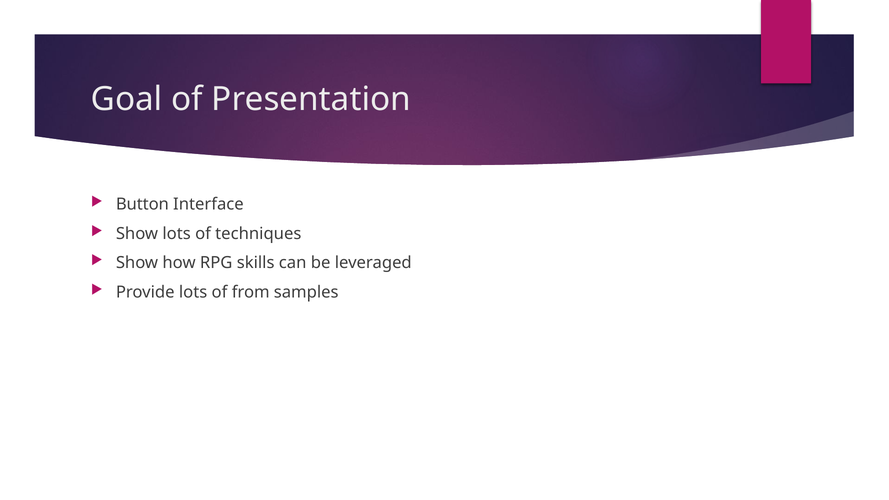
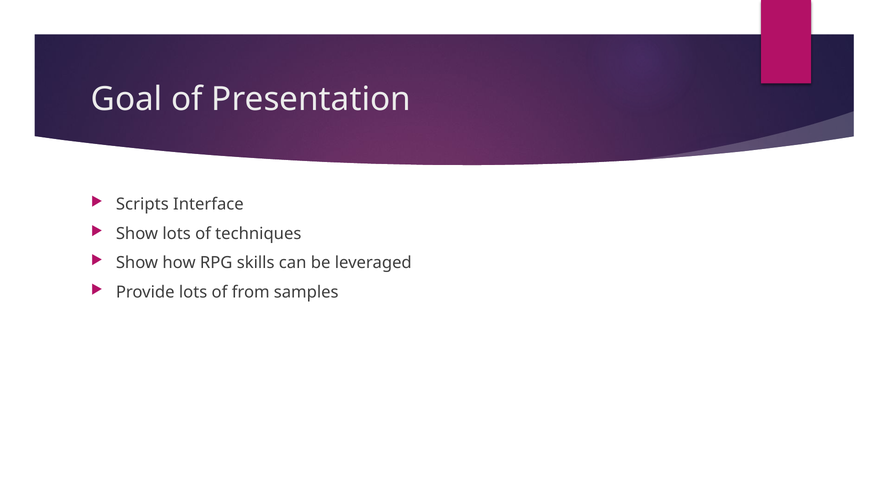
Button: Button -> Scripts
